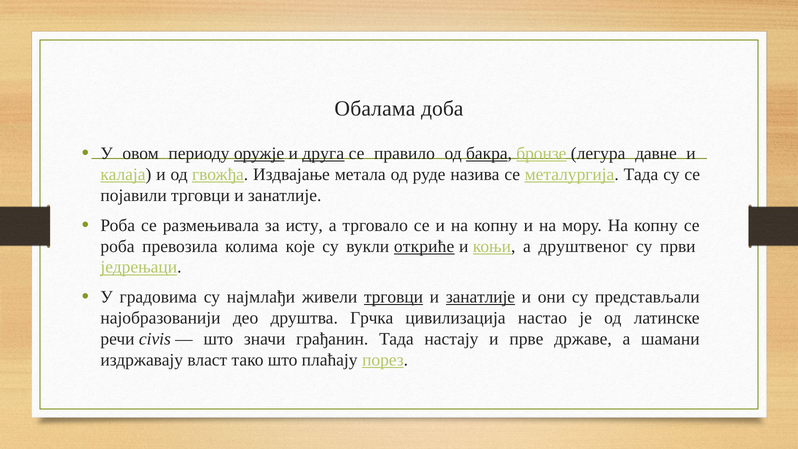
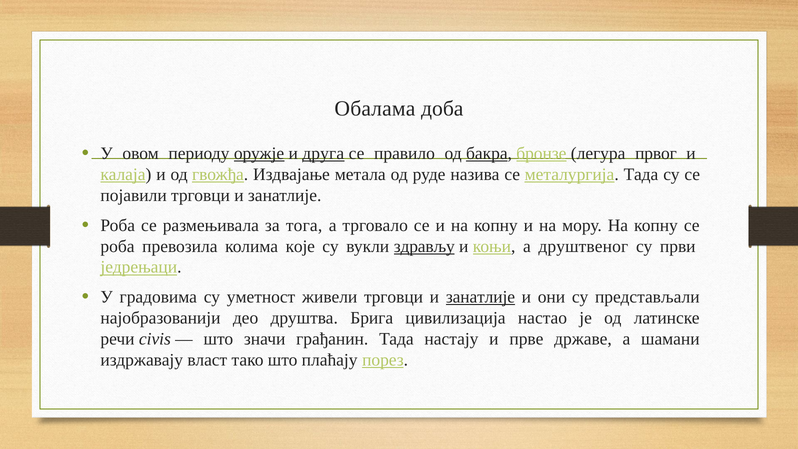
давне: давне -> првог
исту: исту -> тога
откриће: откриће -> здрављу
најмлађи: најмлађи -> уметност
трговци at (394, 297) underline: present -> none
Грчка: Грчка -> Брига
